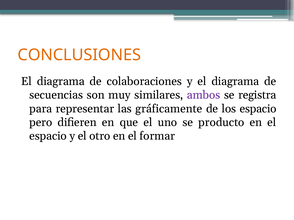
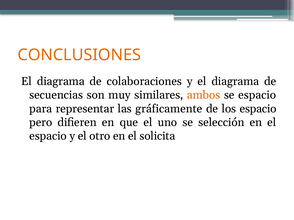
ambos colour: purple -> orange
se registra: registra -> espacio
producto: producto -> selección
formar: formar -> solicita
